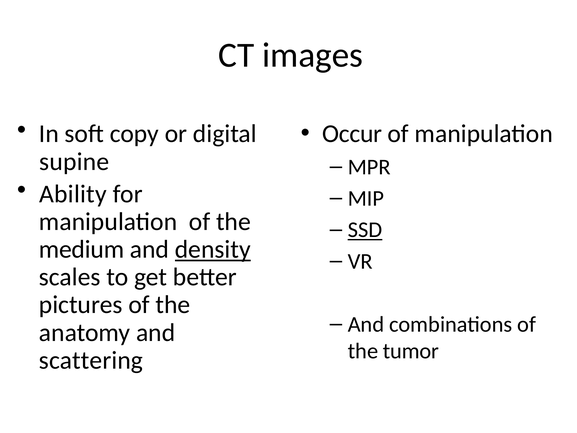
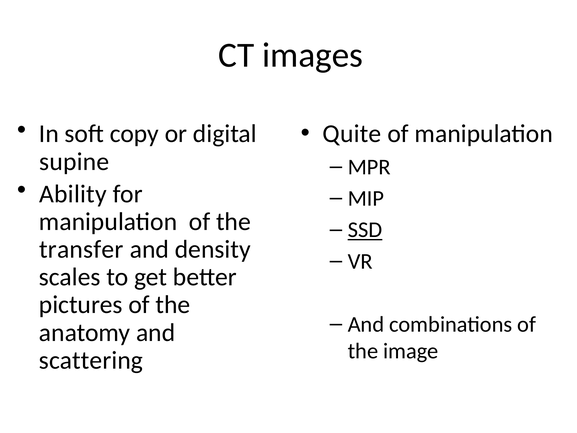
Occur: Occur -> Quite
medium: medium -> transfer
density underline: present -> none
tumor: tumor -> image
